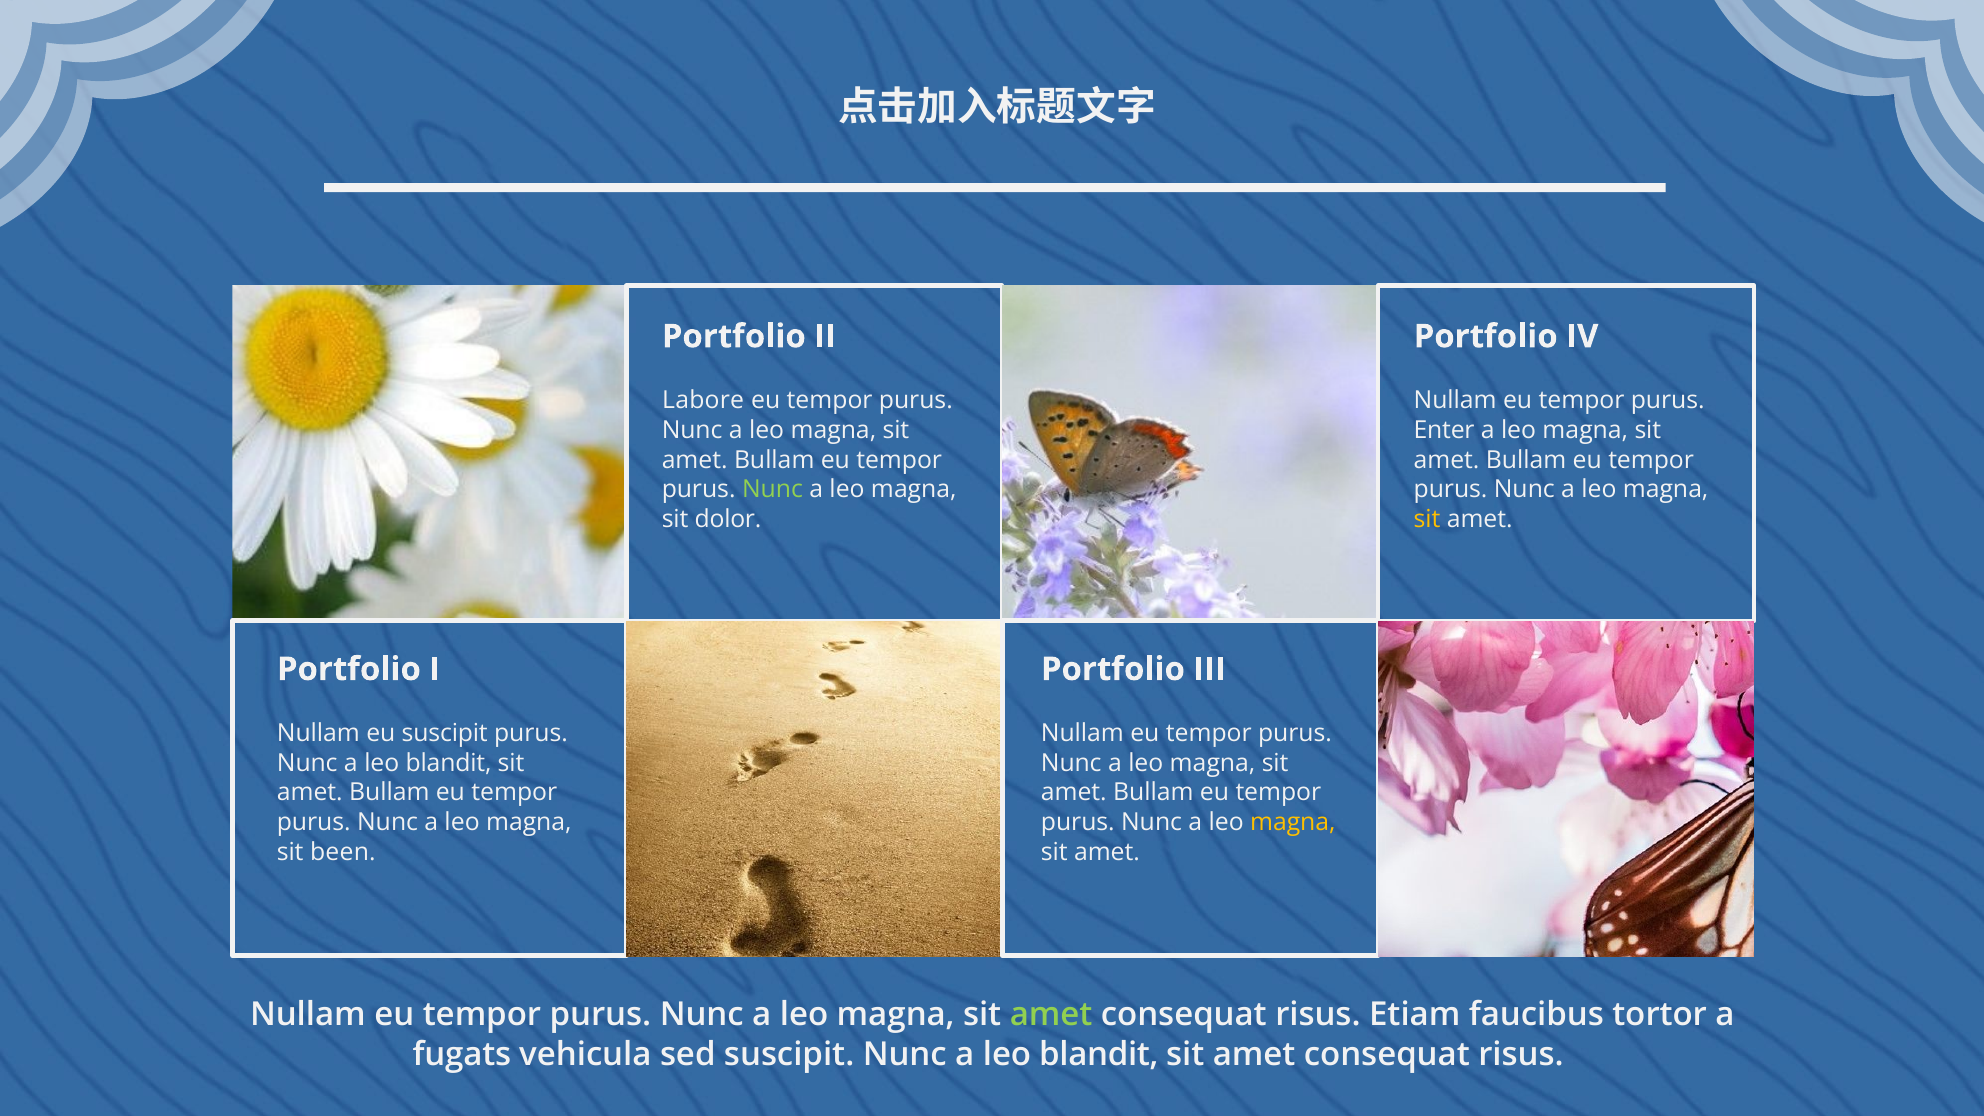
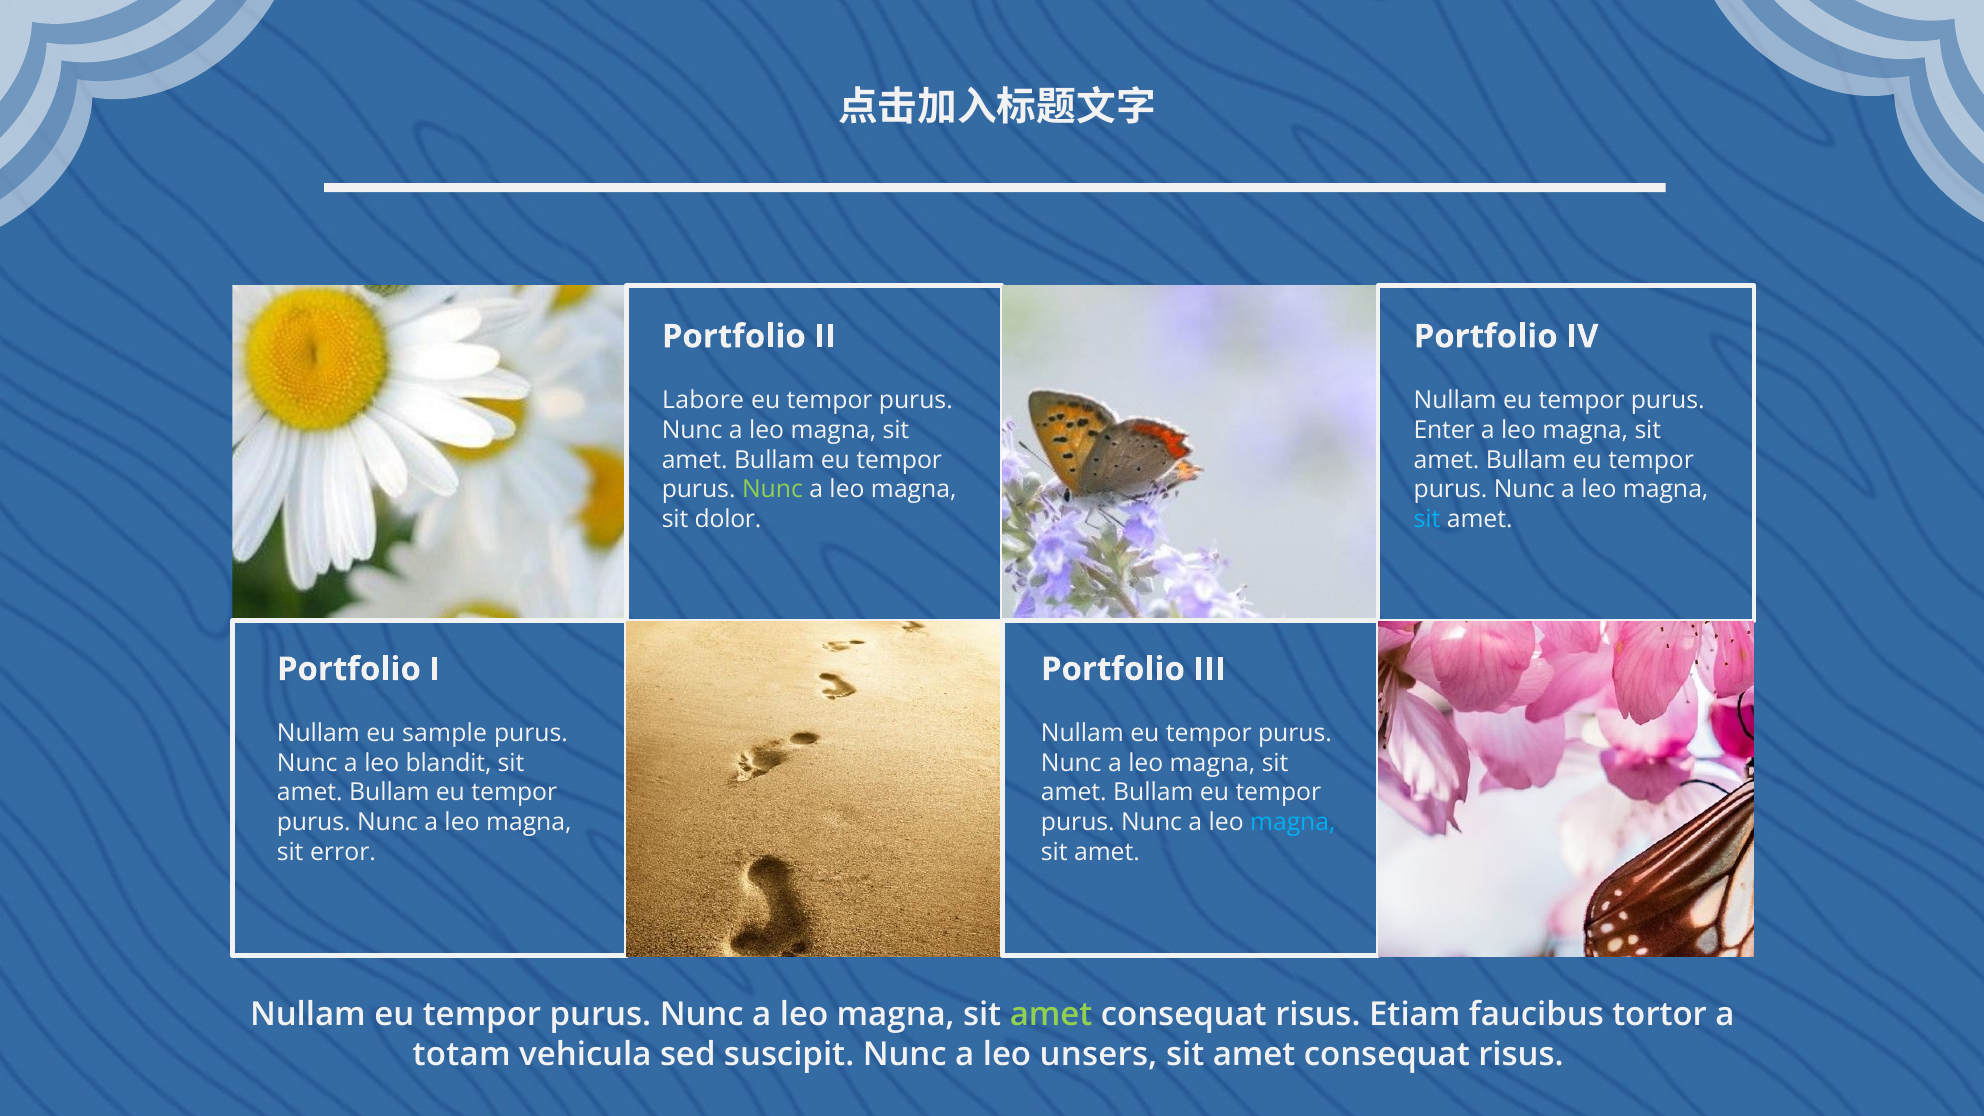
sit at (1427, 520) colour: yellow -> light blue
eu suscipit: suscipit -> sample
magna at (1293, 823) colour: yellow -> light blue
been: been -> error
fugats: fugats -> totam
blandit at (1099, 1055): blandit -> unsers
